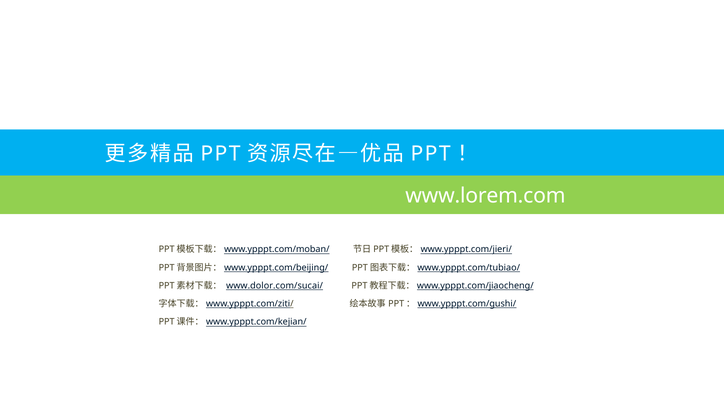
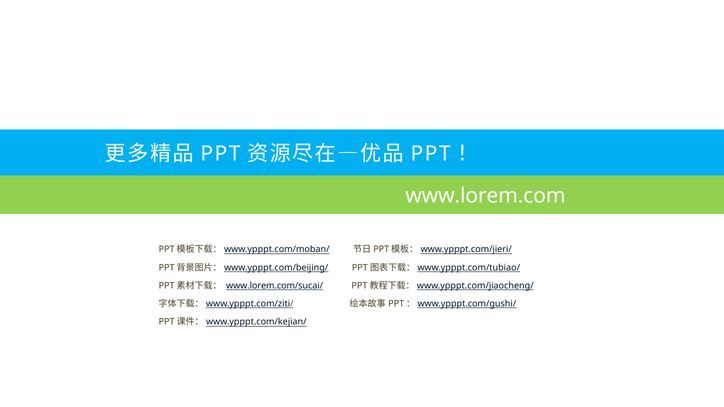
www.dolor.com/sucai/: www.dolor.com/sucai/ -> www.lorem.com/sucai/
